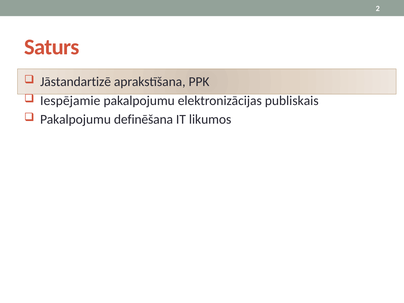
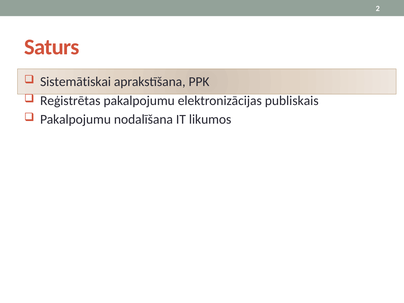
Jāstandartizē: Jāstandartizē -> Sistemātiskai
Iespējamie: Iespējamie -> Reģistrētas
definēšana: definēšana -> nodalīšana
